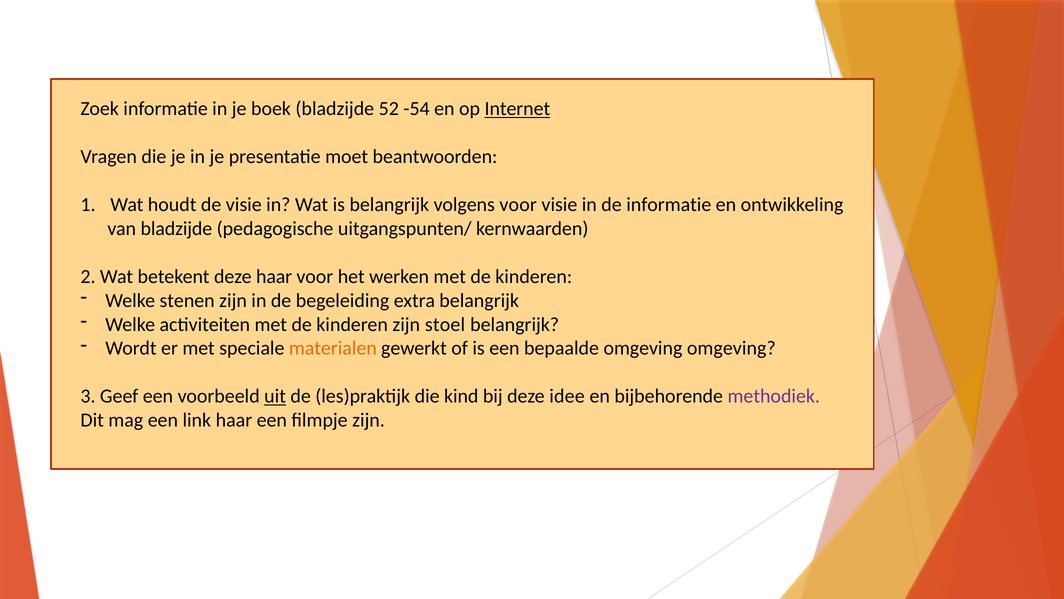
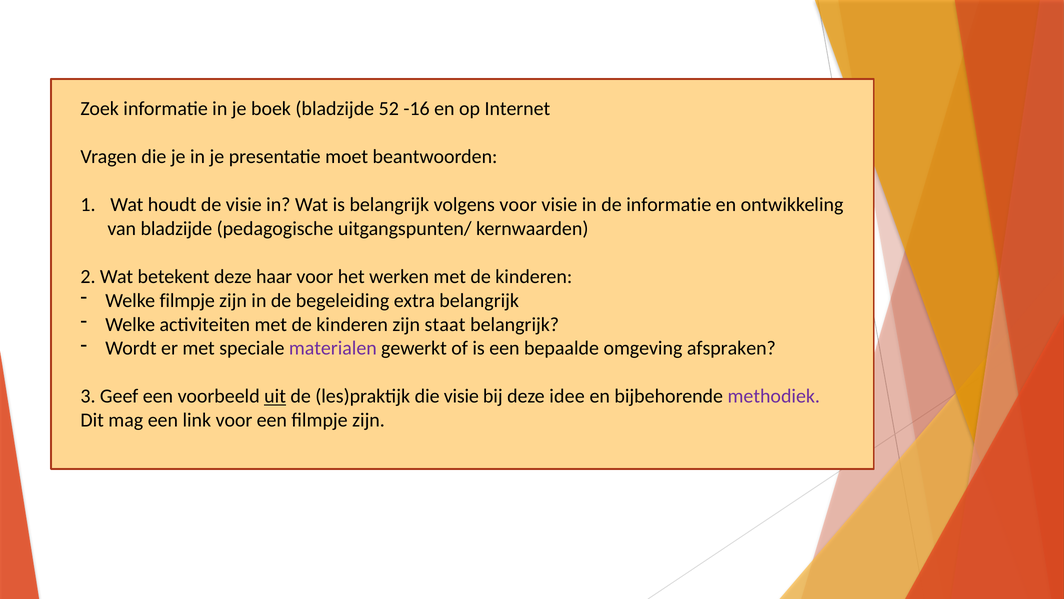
-54: -54 -> -16
Internet underline: present -> none
Welke stenen: stenen -> filmpje
stoel: stoel -> staat
materialen colour: orange -> purple
omgeving omgeving: omgeving -> afspraken
die kind: kind -> visie
link haar: haar -> voor
